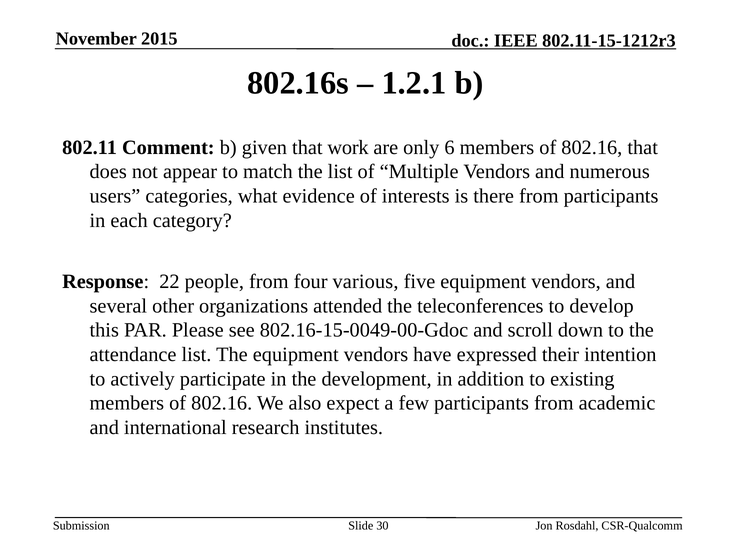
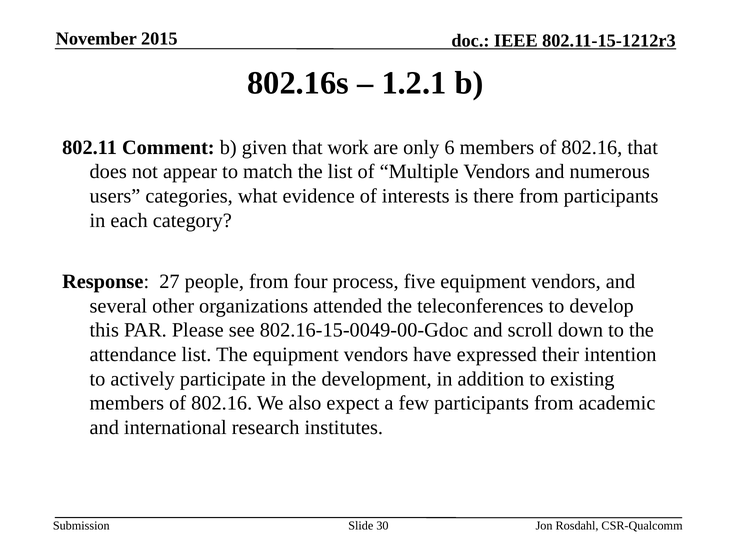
22: 22 -> 27
various: various -> process
